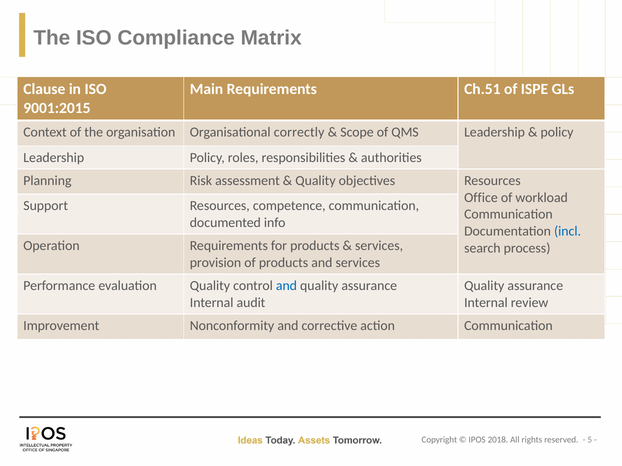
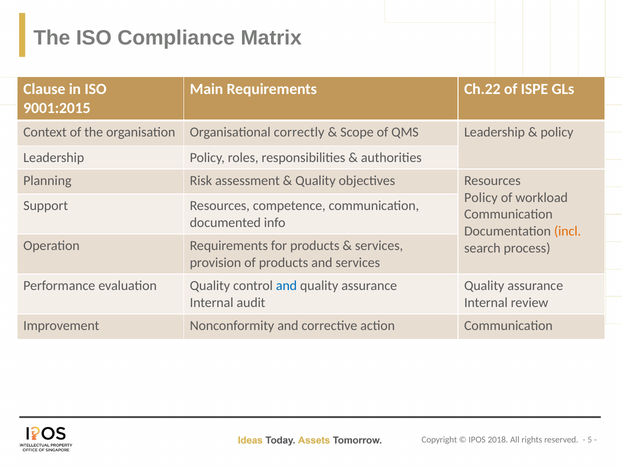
Ch.51: Ch.51 -> Ch.22
Office at (481, 198): Office -> Policy
incl colour: blue -> orange
